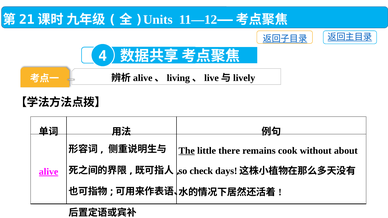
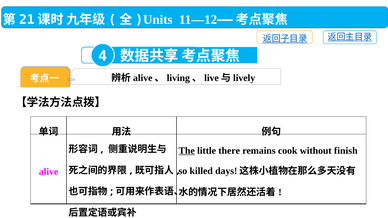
about: about -> finish
check: check -> killed
alive underline: present -> none
